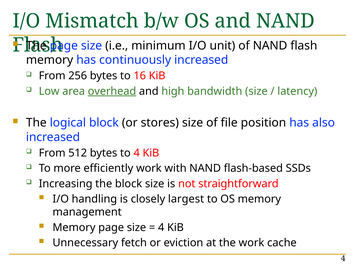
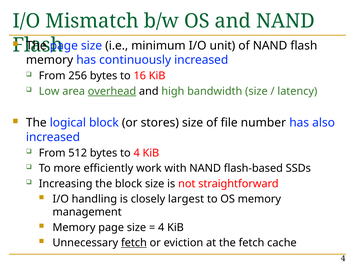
position: position -> number
fetch at (134, 242) underline: none -> present
the work: work -> fetch
